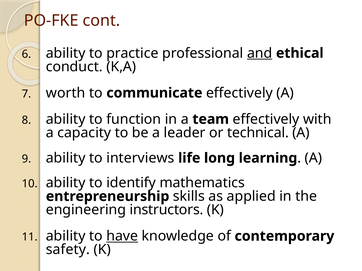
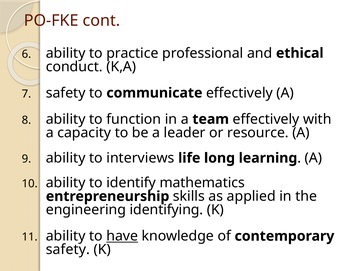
and underline: present -> none
worth at (66, 93): worth -> safety
technical: technical -> resource
instructors: instructors -> identifying
